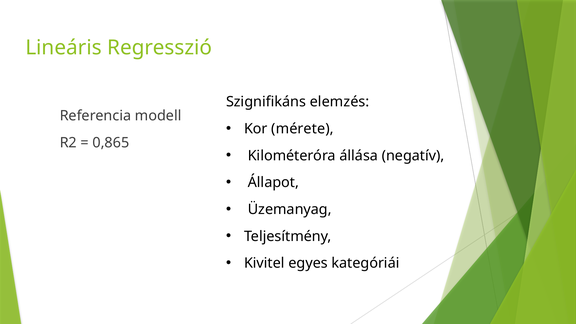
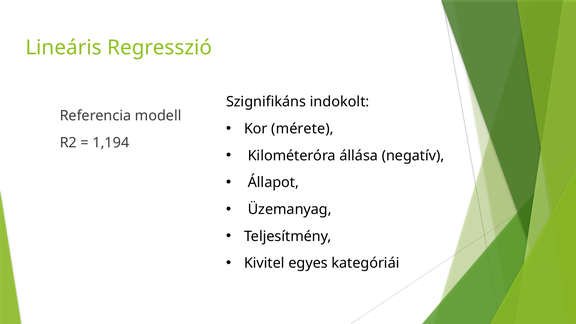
elemzés: elemzés -> indokolt
0,865: 0,865 -> 1,194
